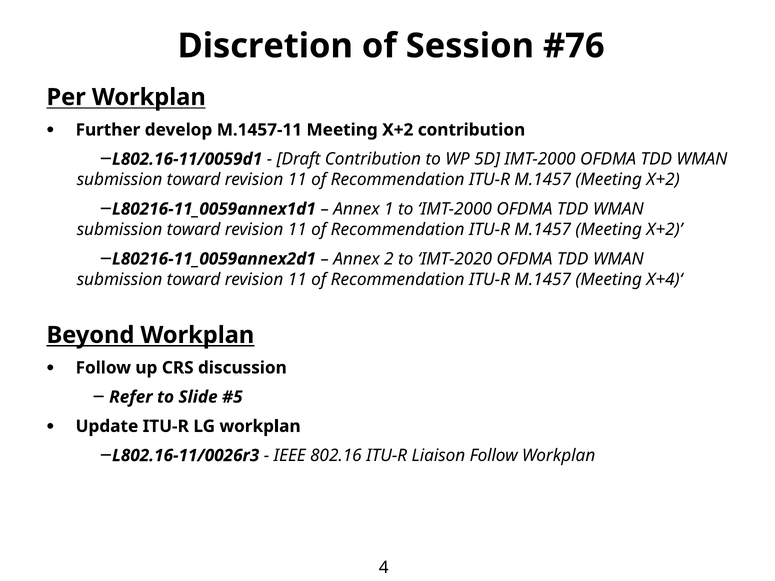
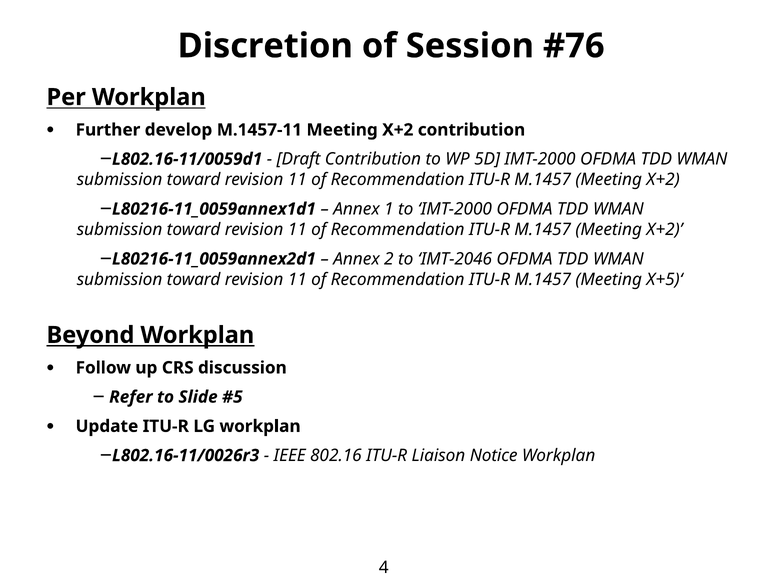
IMT-2020: IMT-2020 -> IMT-2046
X+4)‘: X+4)‘ -> X+5)‘
Liaison Follow: Follow -> Notice
